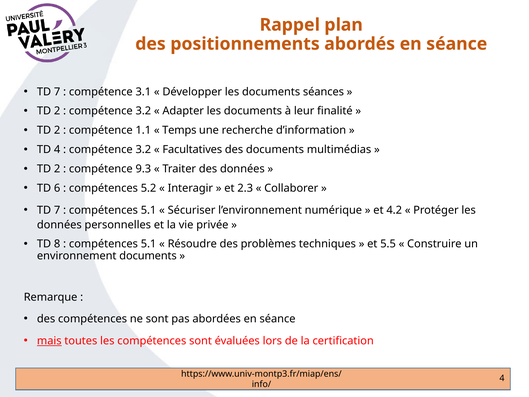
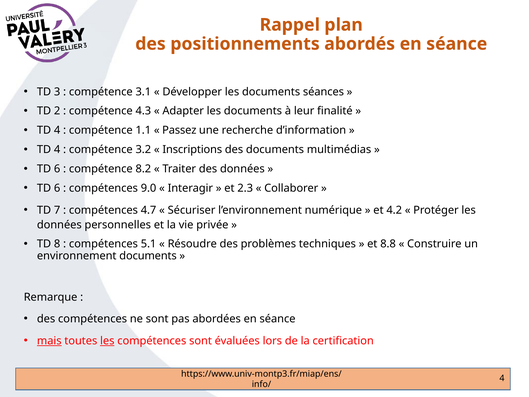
7 at (57, 92): 7 -> 3
3.2 at (143, 111): 3.2 -> 4.3
2 at (57, 130): 2 -> 4
Temps: Temps -> Passez
Facultatives: Facultatives -> Inscriptions
2 at (57, 169): 2 -> 6
9.3: 9.3 -> 8.2
5.2: 5.2 -> 9.0
5.1 at (149, 210): 5.1 -> 4.7
5.5: 5.5 -> 8.8
les at (107, 341) underline: none -> present
